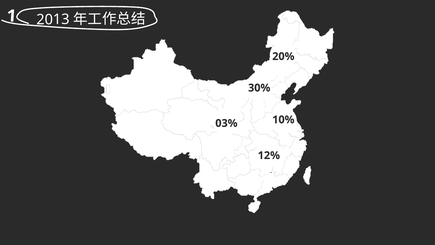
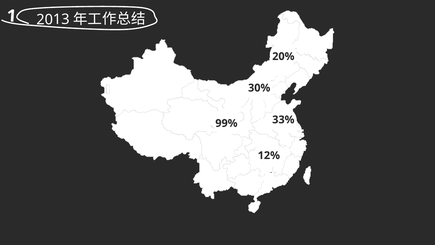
10%: 10% -> 33%
03%: 03% -> 99%
